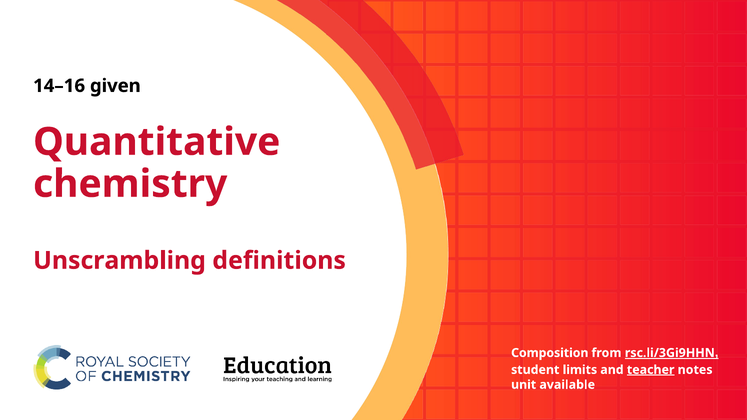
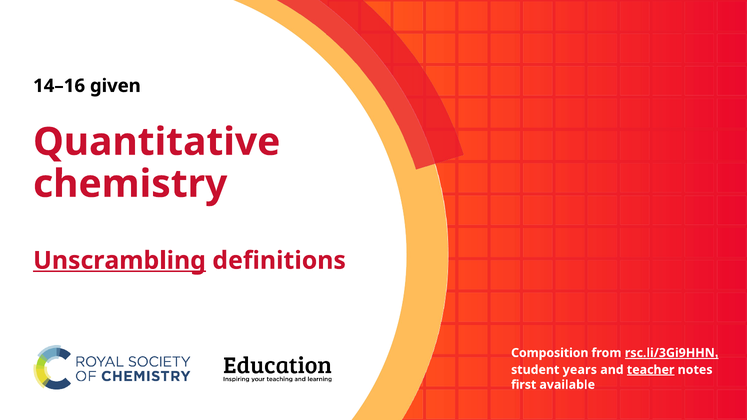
Unscrambling underline: none -> present
limits: limits -> years
unit: unit -> first
